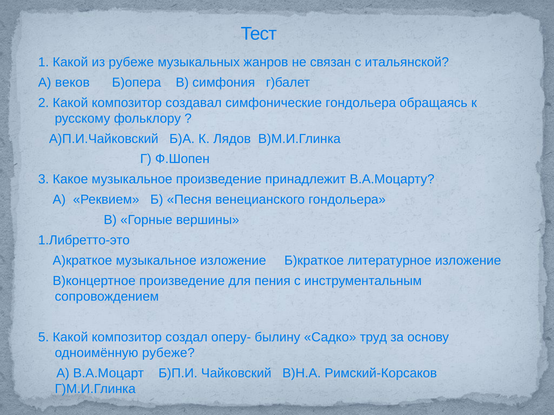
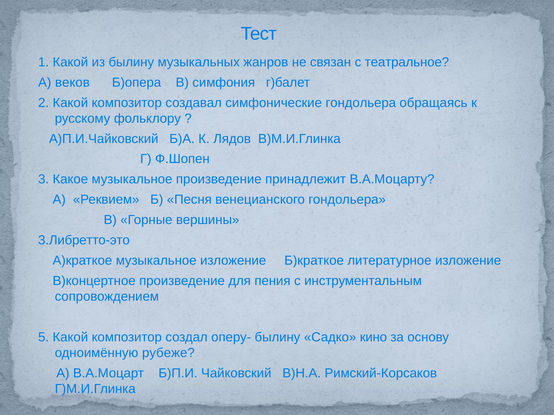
из рубеже: рубеже -> былину
итальянской: итальянской -> театральное
1.Либретто-это: 1.Либретто-это -> 3.Либретто-это
труд: труд -> кино
